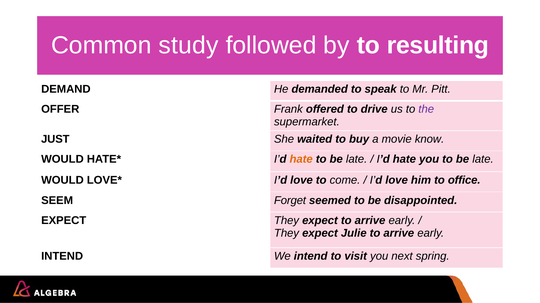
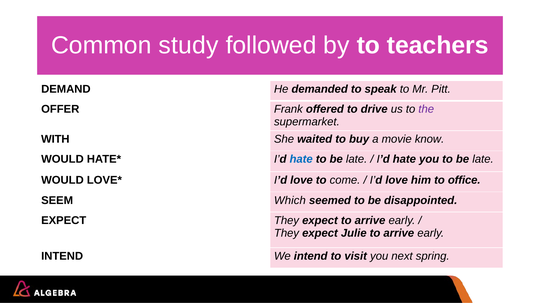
resulting: resulting -> teachers
JUST: JUST -> WITH
hate at (301, 160) colour: orange -> blue
Forget: Forget -> Which
